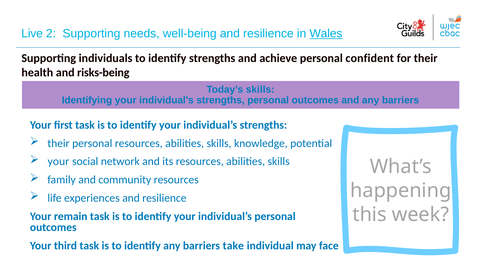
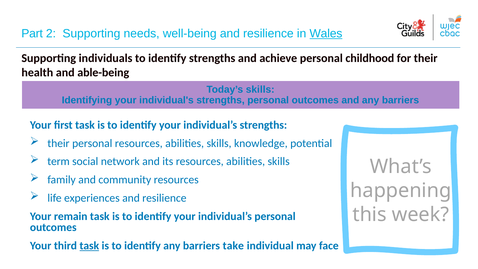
Live: Live -> Part
confident: confident -> childhood
risks-being: risks-being -> able-being
your at (58, 161): your -> term
task at (89, 246) underline: none -> present
